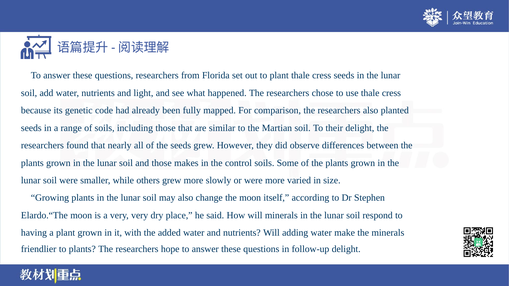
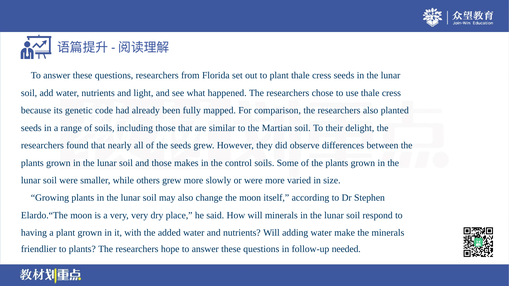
follow-up delight: delight -> needed
